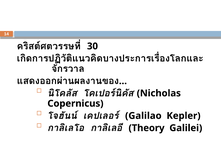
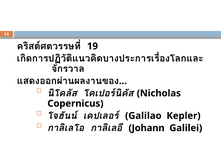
30: 30 -> 19
Theory: Theory -> Johann
